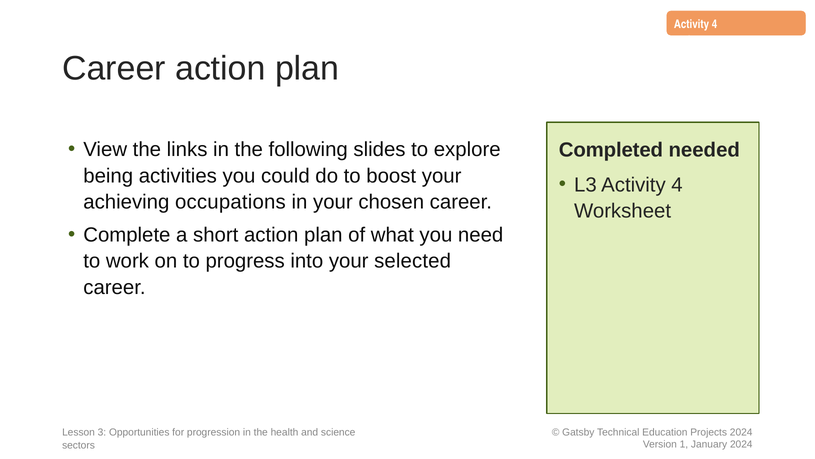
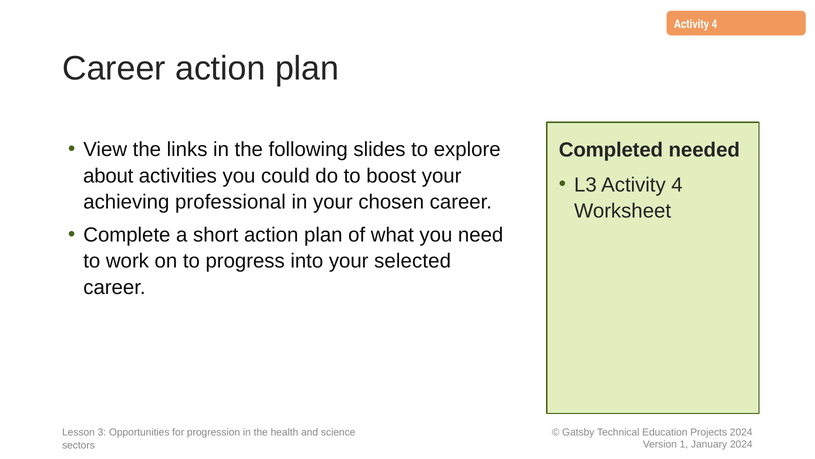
being: being -> about
occupations: occupations -> professional
